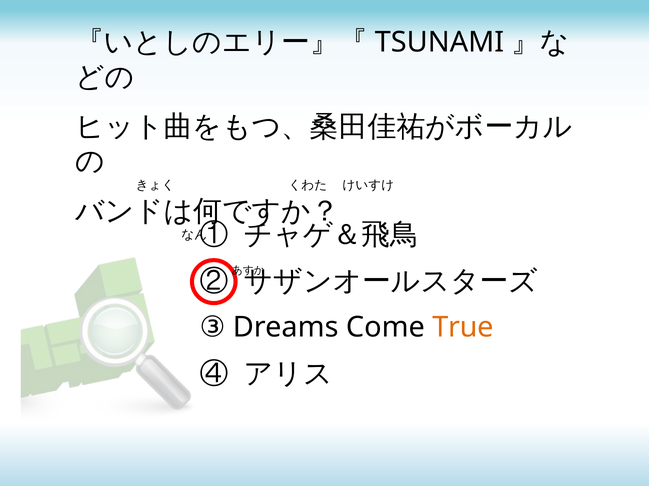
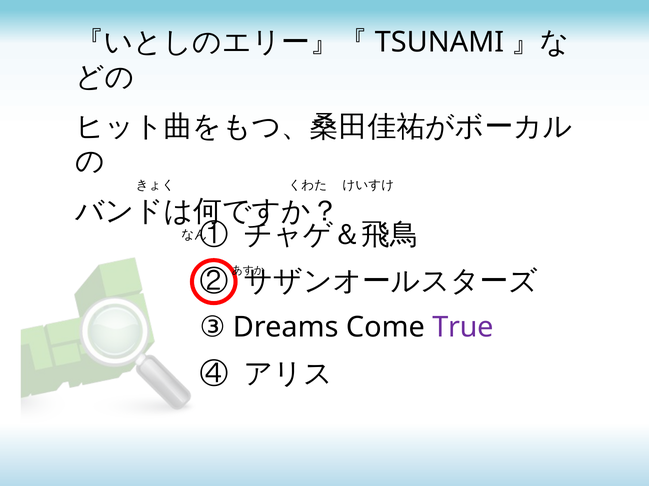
True colour: orange -> purple
